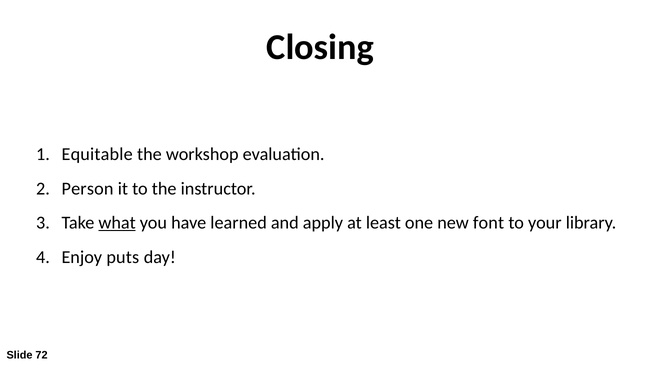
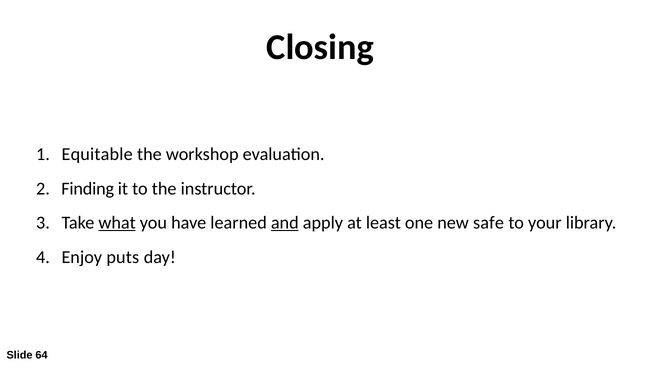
Person: Person -> Finding
and underline: none -> present
font: font -> safe
72: 72 -> 64
